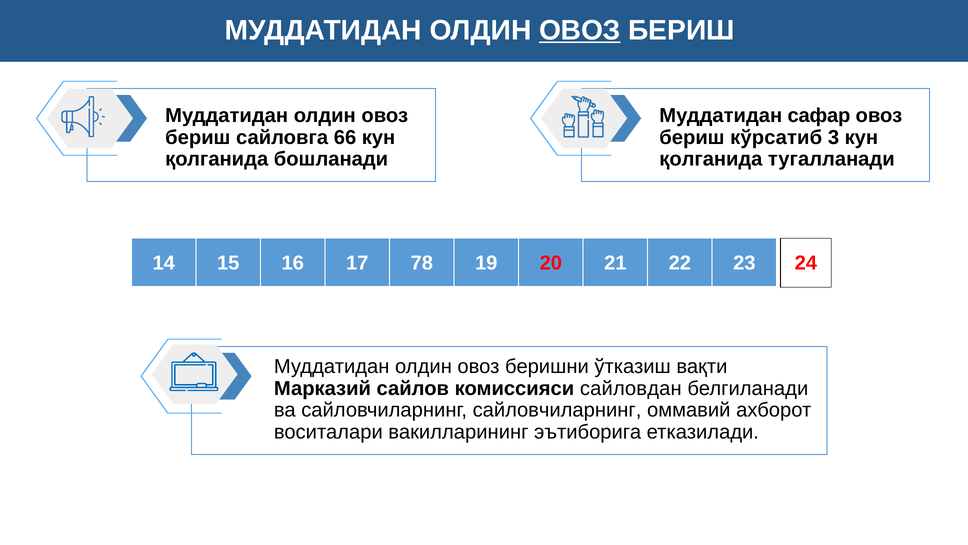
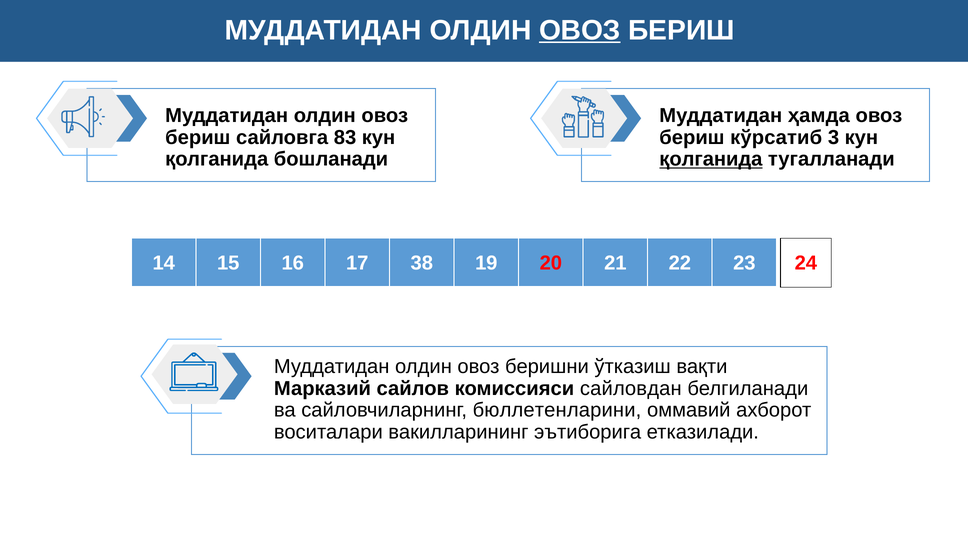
сафар: сафар -> ҳамда
66: 66 -> 83
қолганида at (711, 159) underline: none -> present
78: 78 -> 38
сайловчиларнинг сайловчиларнинг: сайловчиларнинг -> бюллетенларини
